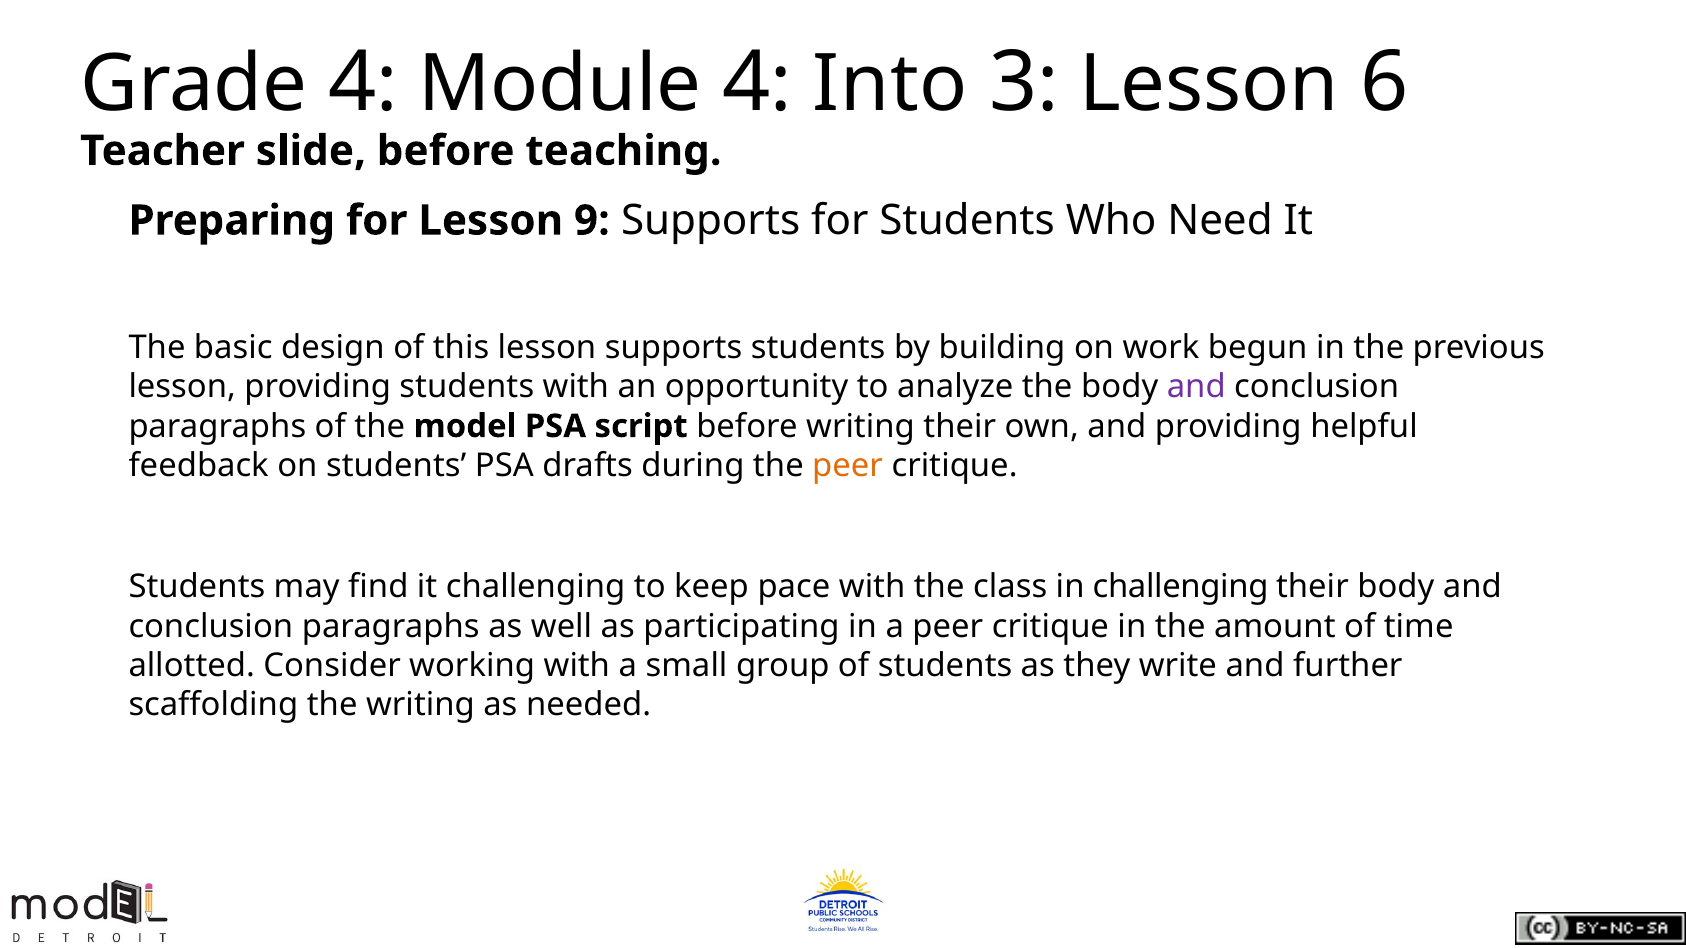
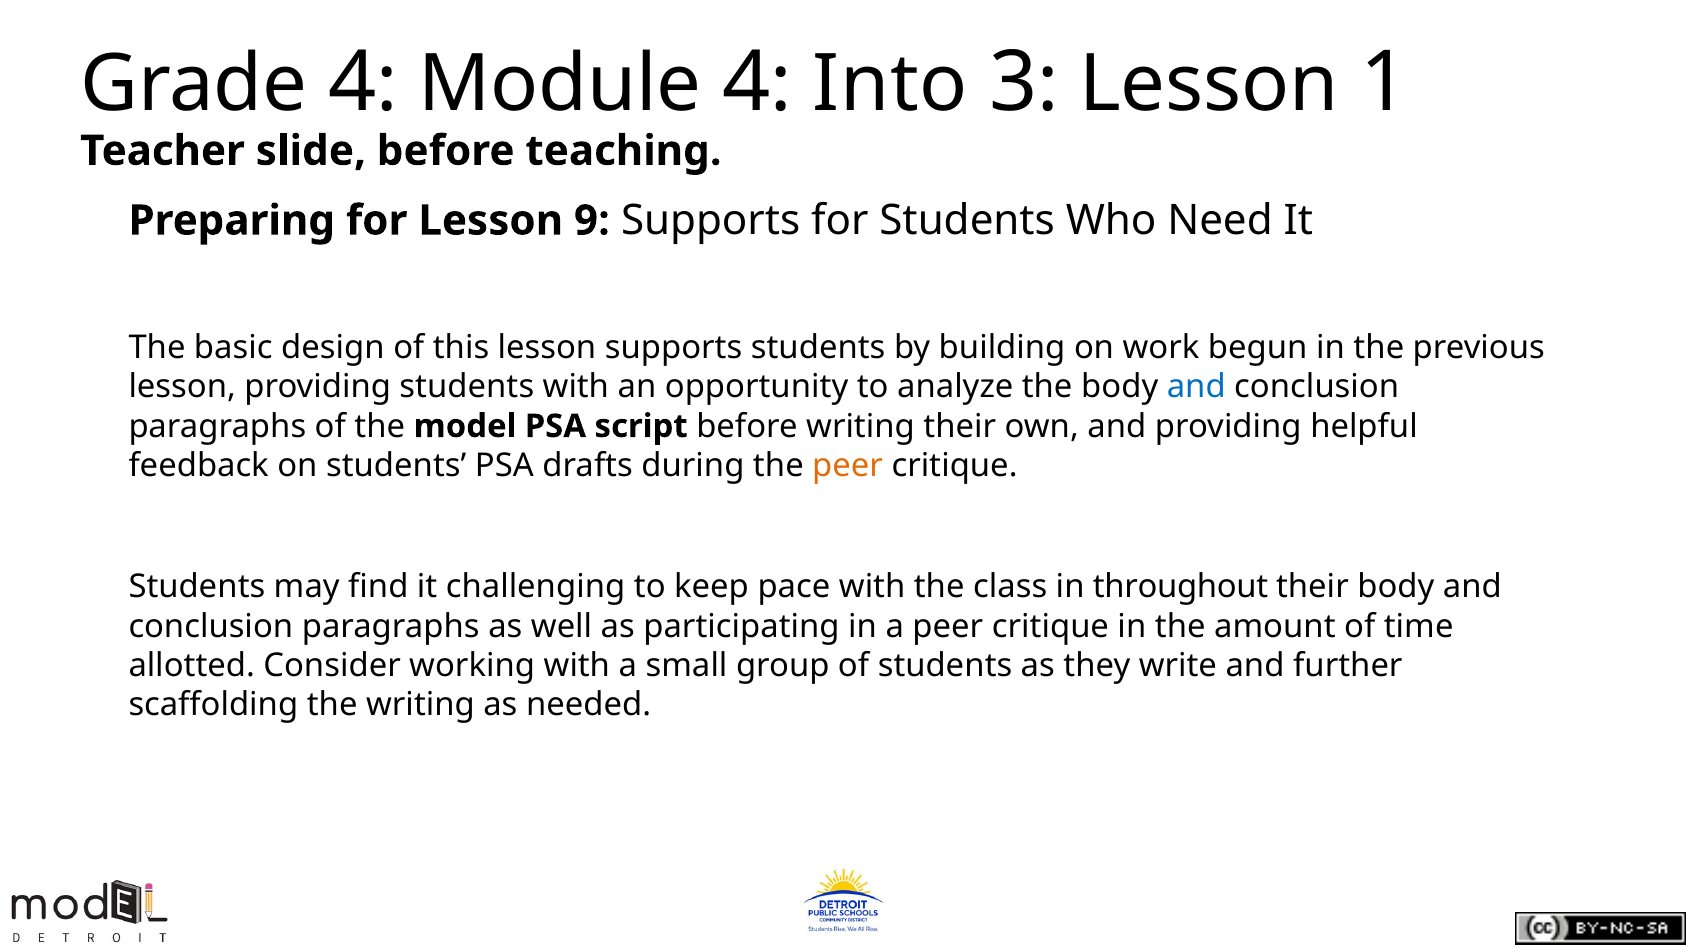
6: 6 -> 1
and at (1196, 387) colour: purple -> blue
in challenging: challenging -> throughout
